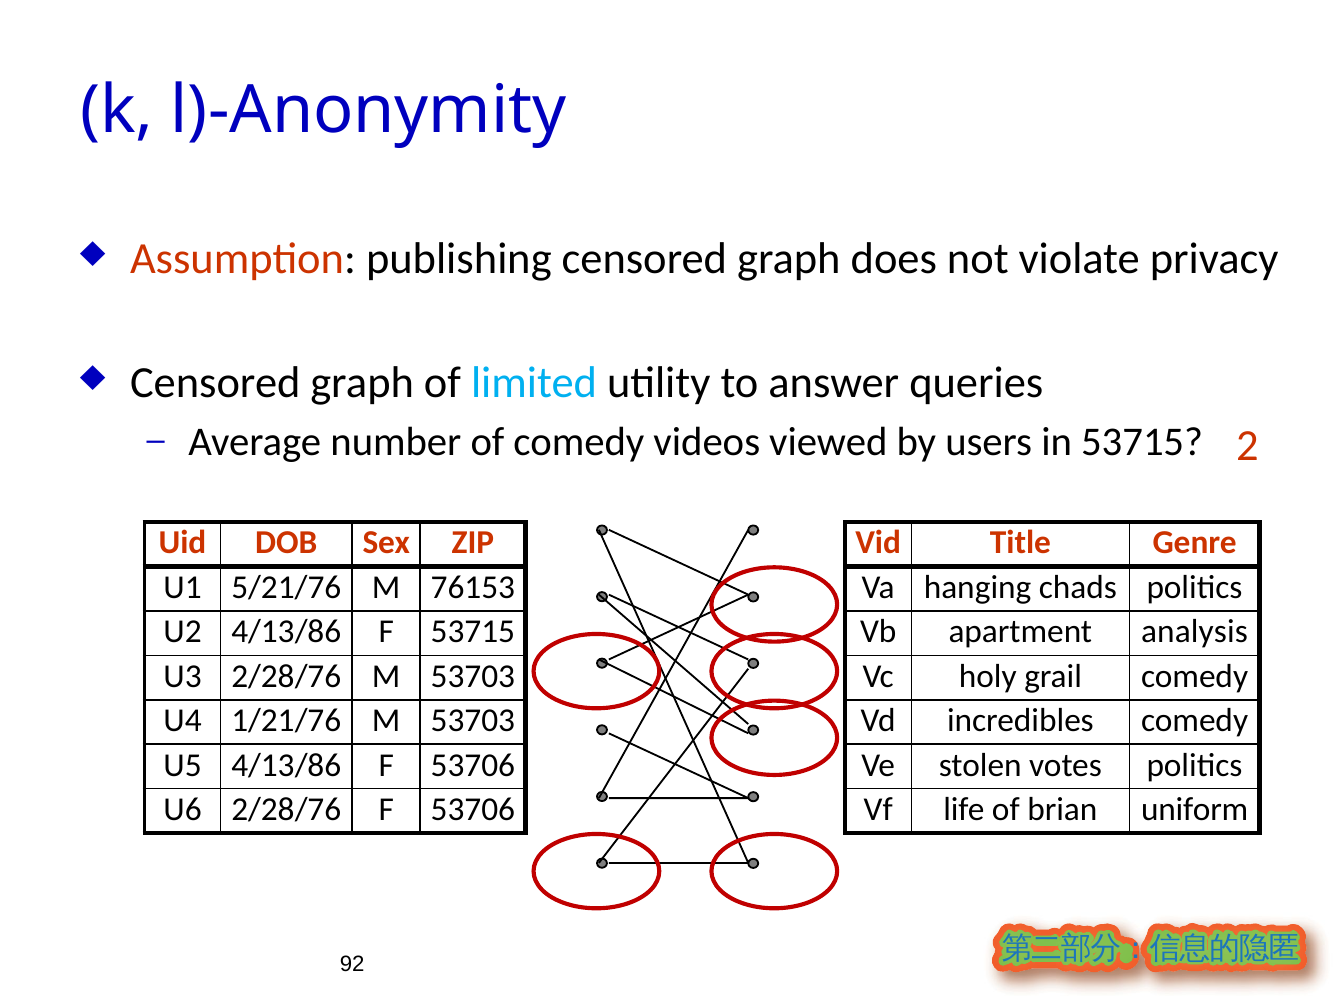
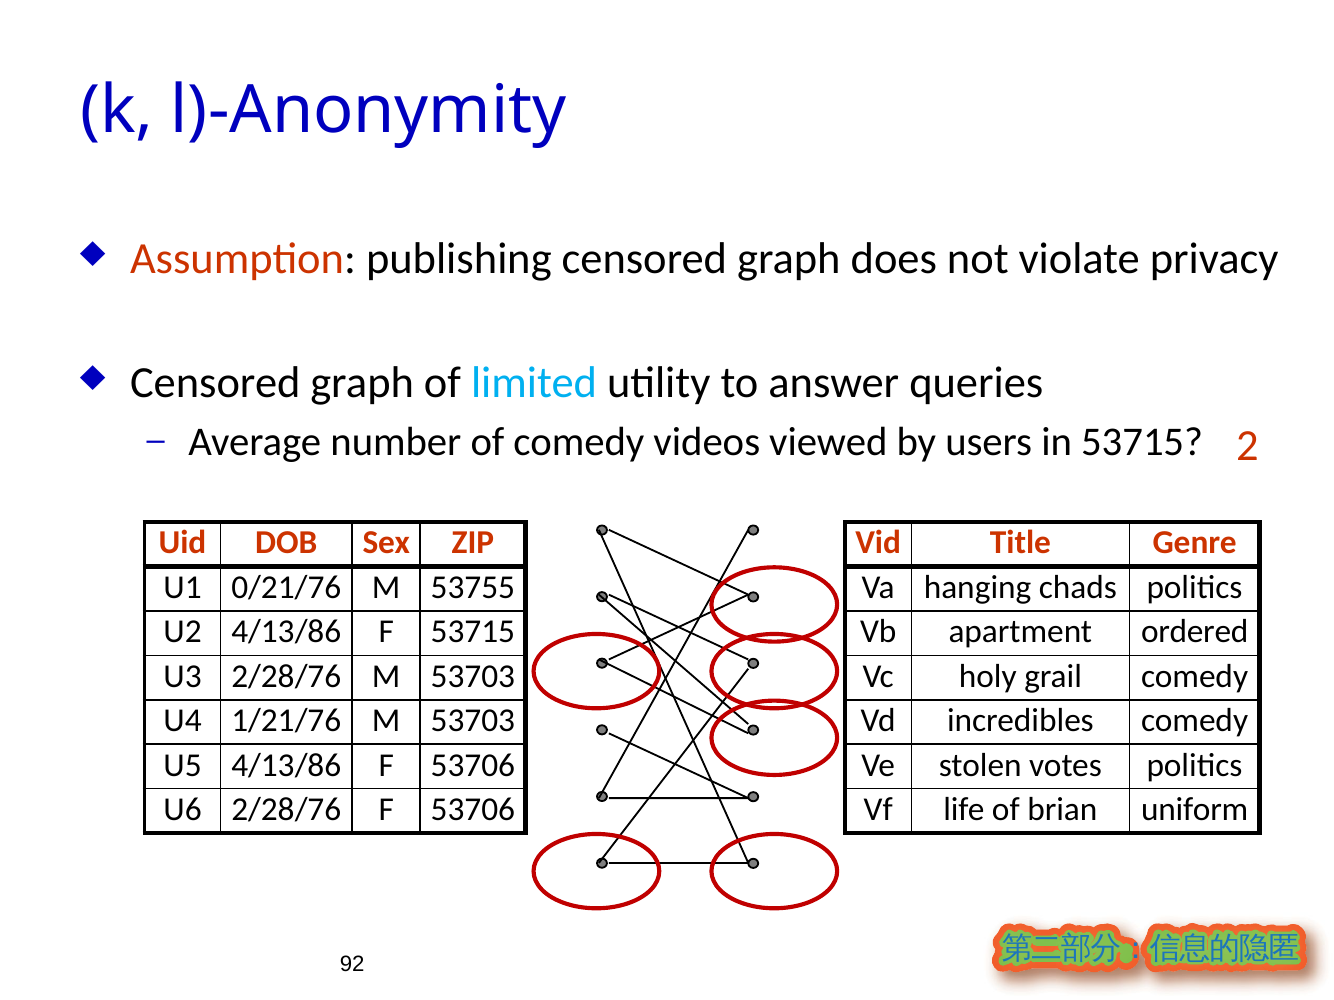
5/21/76: 5/21/76 -> 0/21/76
76153: 76153 -> 53755
analysis: analysis -> ordered
